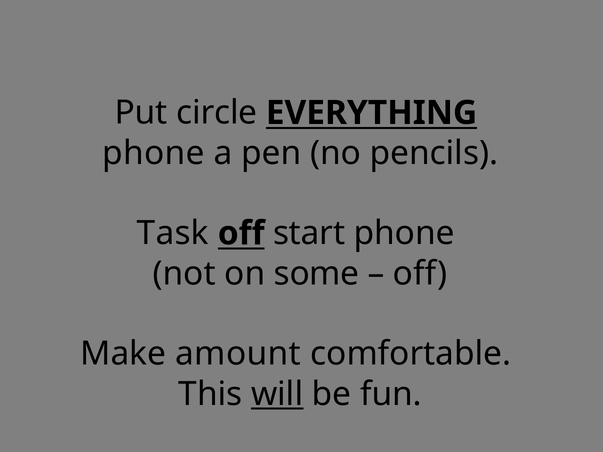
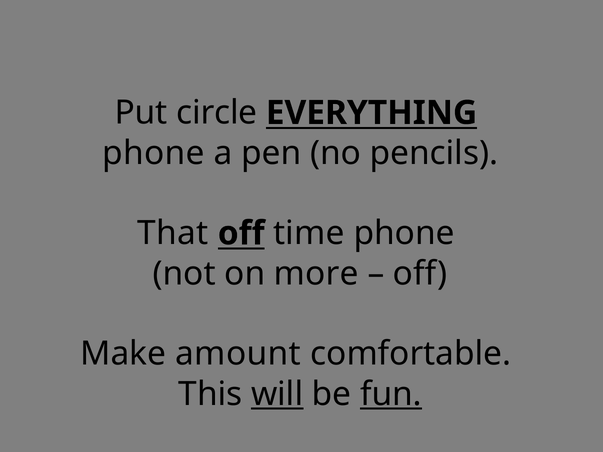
Task: Task -> That
start: start -> time
some: some -> more
fun underline: none -> present
